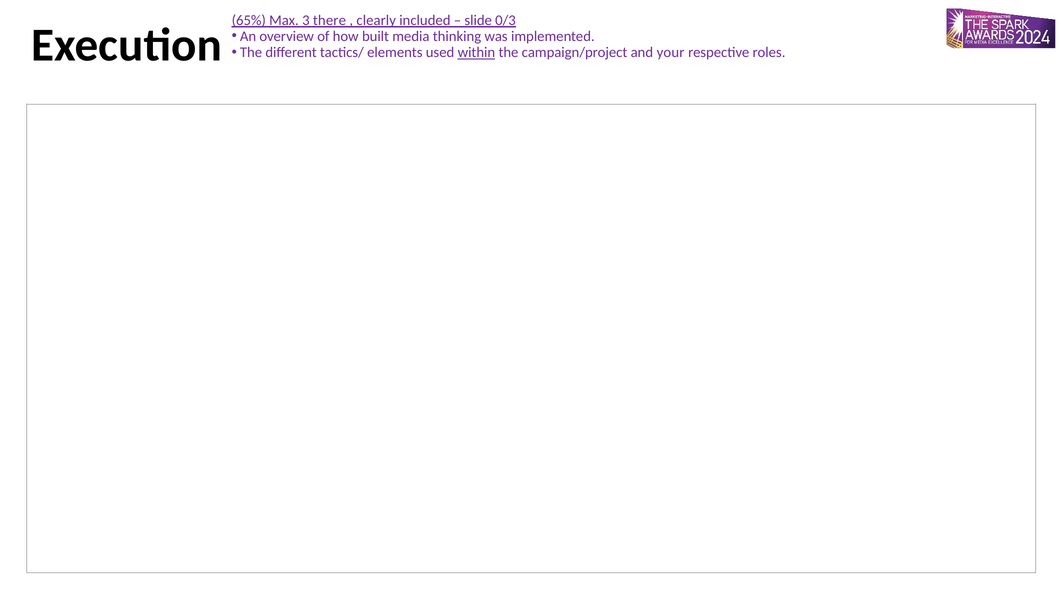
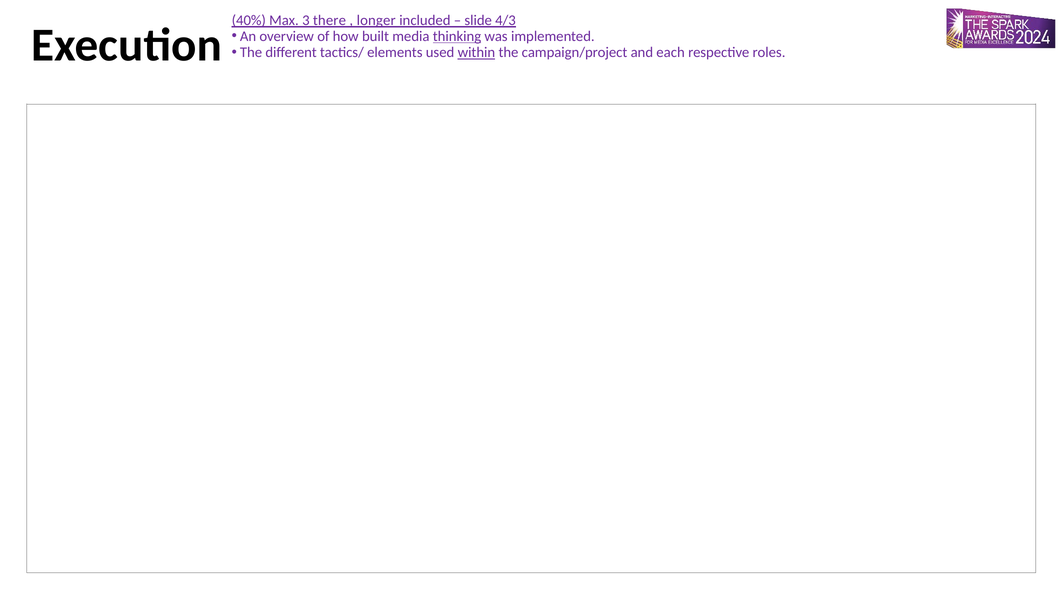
65%: 65% -> 40%
clearly: clearly -> longer
0/3: 0/3 -> 4/3
thinking underline: none -> present
your: your -> each
